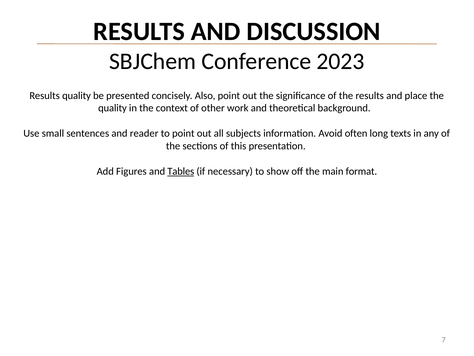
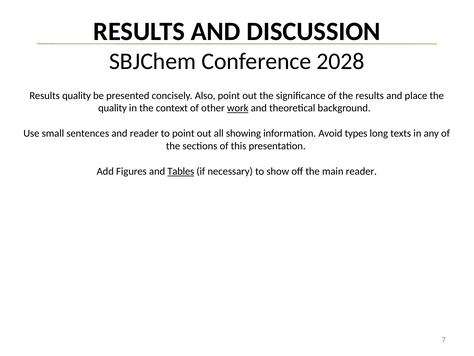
2023: 2023 -> 2028
work underline: none -> present
subjects: subjects -> showing
often: often -> types
main format: format -> reader
